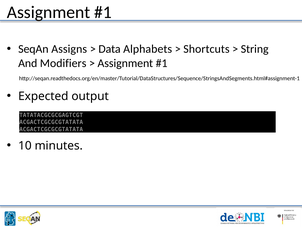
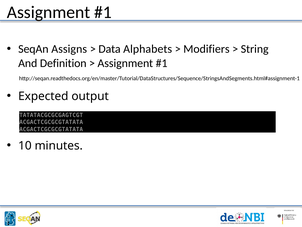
Shortcuts: Shortcuts -> Modifiers
Modifiers: Modifiers -> Definition
